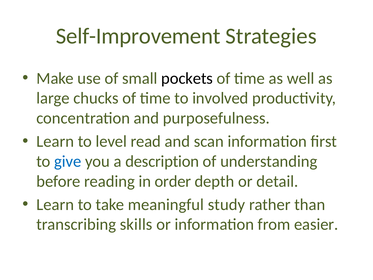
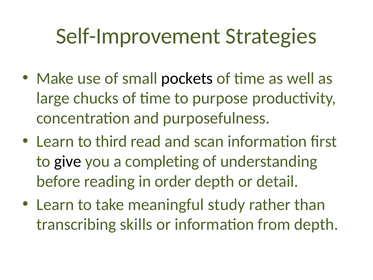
involved: involved -> purpose
level: level -> third
give colour: blue -> black
description: description -> completing
from easier: easier -> depth
